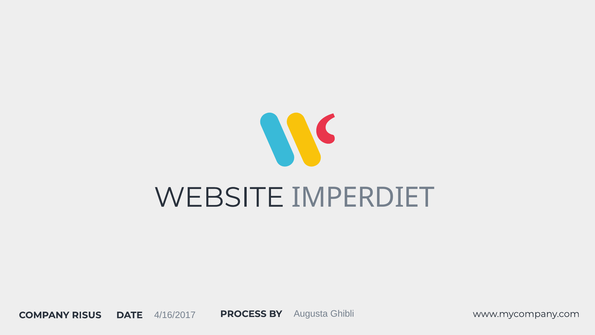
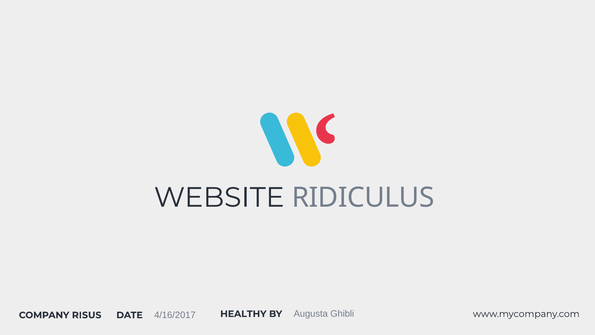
IMPERDIET: IMPERDIET -> RIDICULUS
PROCESS: PROCESS -> HEALTHY
